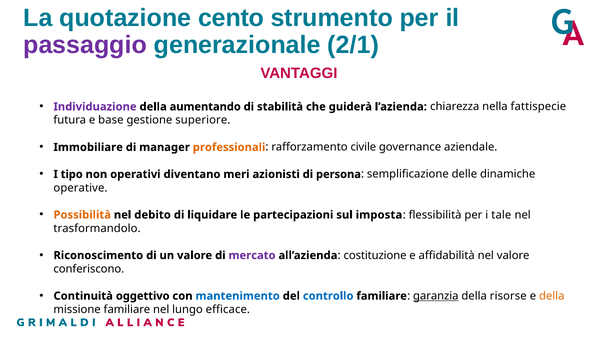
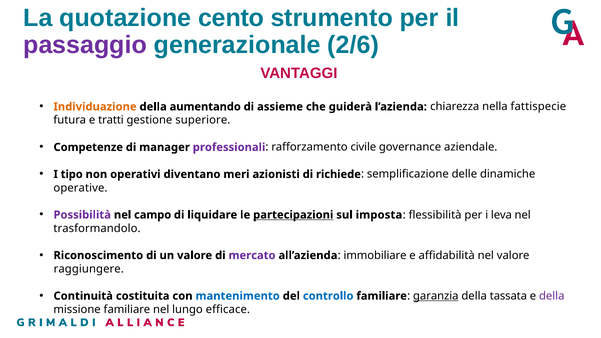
2/1: 2/1 -> 2/6
Individuazione colour: purple -> orange
stabilità: stabilità -> assieme
base: base -> tratti
Immobiliare: Immobiliare -> Competenze
professionali colour: orange -> purple
persona: persona -> richiede
Possibilità colour: orange -> purple
debito: debito -> campo
partecipazioni underline: none -> present
tale: tale -> leva
costituzione: costituzione -> immobiliare
conferiscono: conferiscono -> raggiungere
oggettivo: oggettivo -> costituita
risorse: risorse -> tassata
della at (552, 296) colour: orange -> purple
